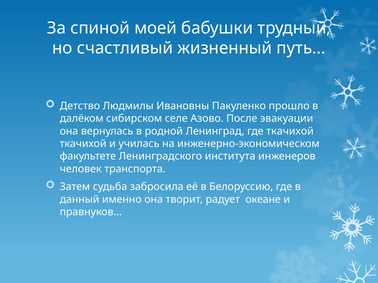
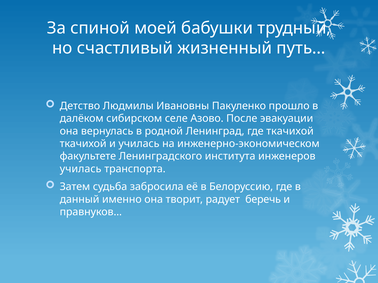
человек at (81, 169): человек -> училась
океане: океане -> беречь
